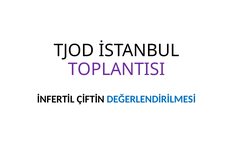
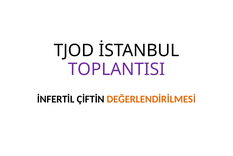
DEĞERLENDİRİLMESİ colour: blue -> orange
